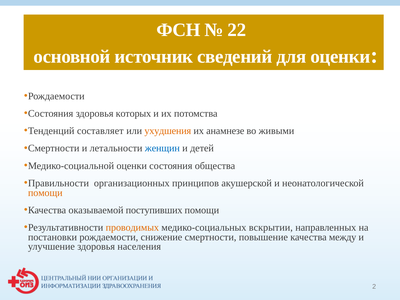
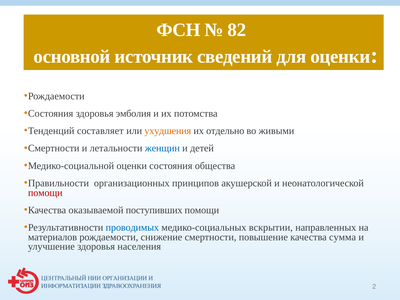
22: 22 -> 82
которых: которых -> эмболия
анамнезе: анамнезе -> отдельно
помощи at (45, 193) colour: orange -> red
проводимых colour: orange -> blue
постановки: постановки -> материалов
между: между -> сумма
